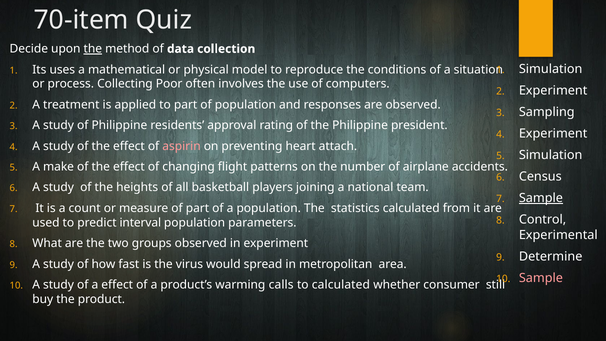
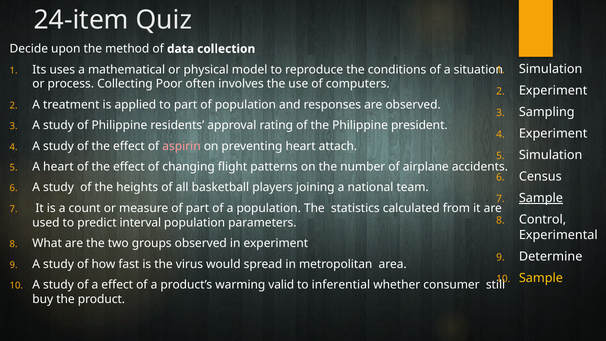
70-item: 70-item -> 24-item
the at (93, 49) underline: present -> none
A make: make -> heart
Sample at (541, 278) colour: pink -> yellow
calls: calls -> valid
to calculated: calculated -> inferential
